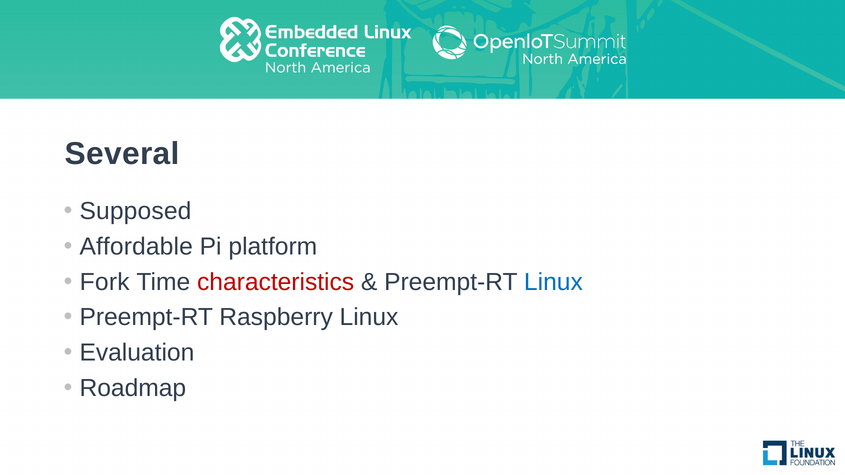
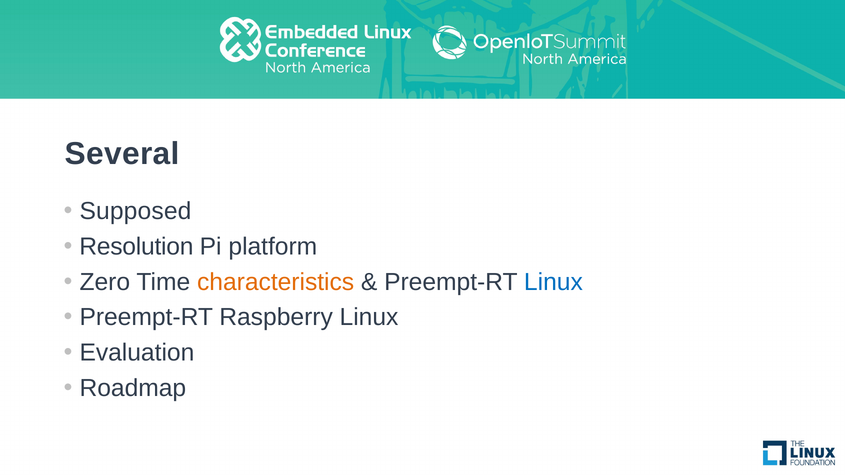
Affordable: Affordable -> Resolution
Fork: Fork -> Zero
characteristics colour: red -> orange
